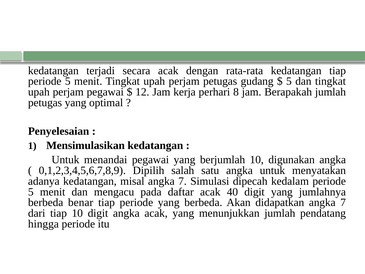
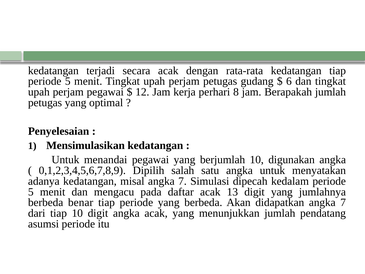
5 at (289, 81): 5 -> 6
40: 40 -> 13
hingga: hingga -> asumsi
